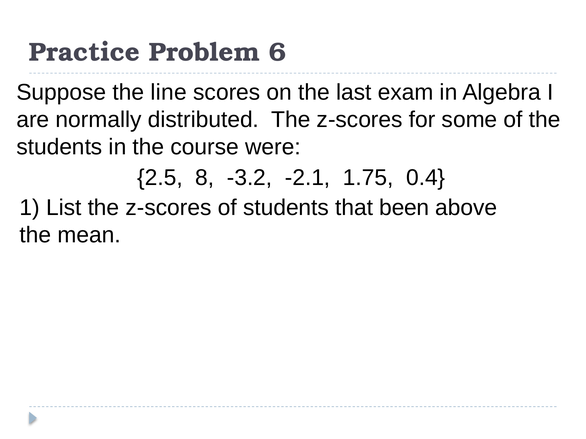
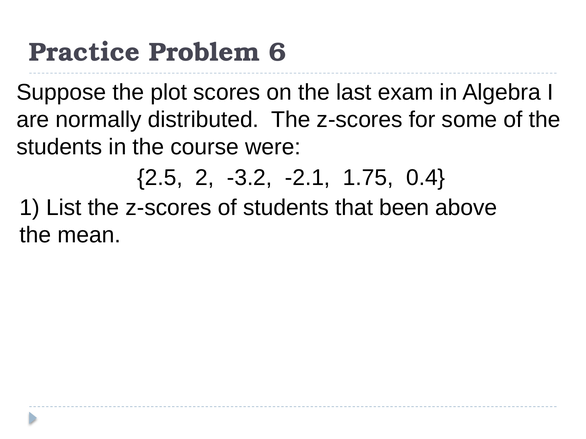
line: line -> plot
8: 8 -> 2
